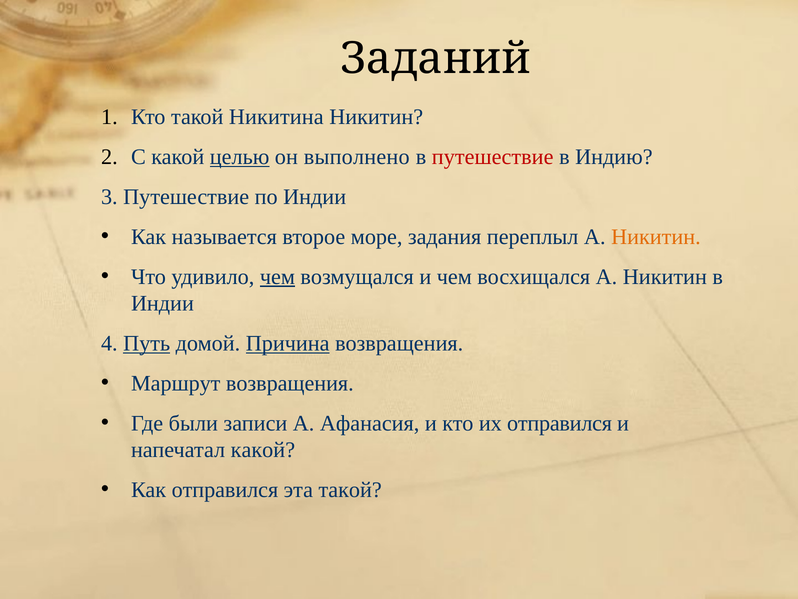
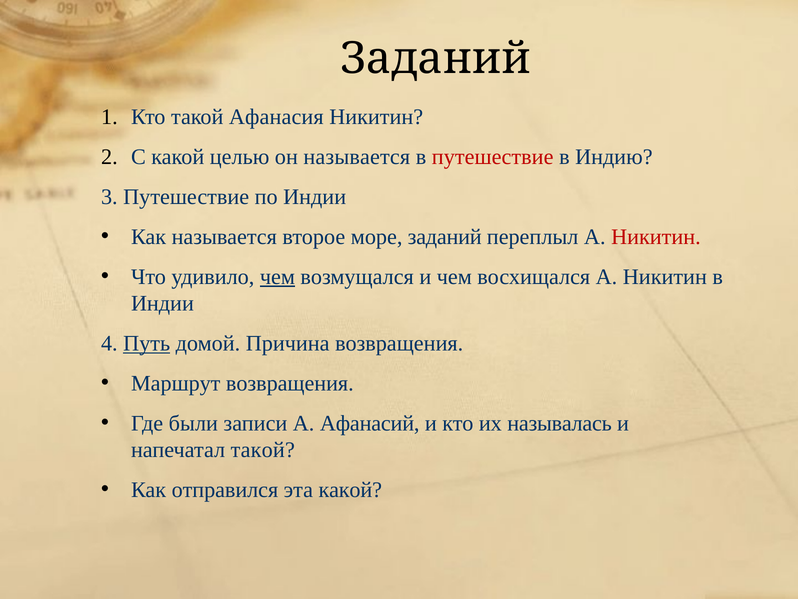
Никитина: Никитина -> Афанасия
целью underline: present -> none
он выполнено: выполнено -> называется
море задания: задания -> заданий
Никитин at (656, 237) colour: orange -> red
Причина underline: present -> none
Афанасия: Афанасия -> Афанасий
их отправился: отправился -> называлась
напечатал какой: какой -> такой
эта такой: такой -> какой
